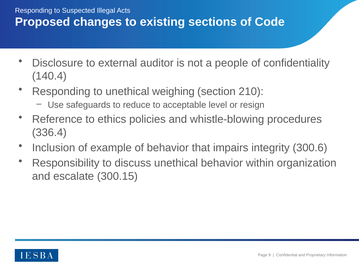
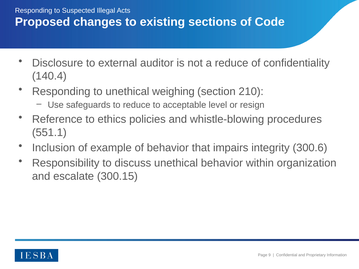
a people: people -> reduce
336.4: 336.4 -> 551.1
